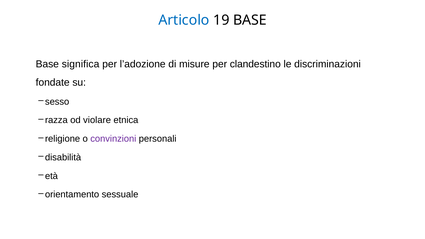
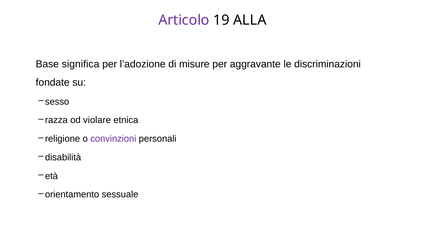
Articolo colour: blue -> purple
19 BASE: BASE -> ALLA
clandestino: clandestino -> aggravante
